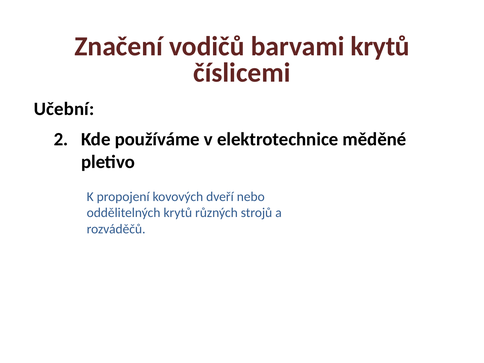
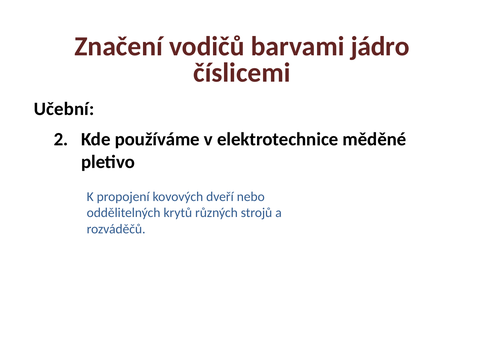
barvami krytů: krytů -> jádro
